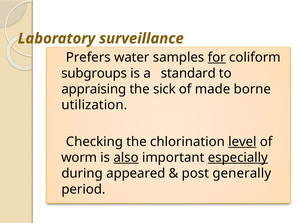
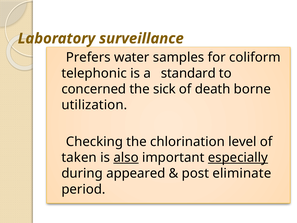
for underline: present -> none
subgroups: subgroups -> telephonic
appraising: appraising -> concerned
made: made -> death
level underline: present -> none
worm: worm -> taken
generally: generally -> eliminate
